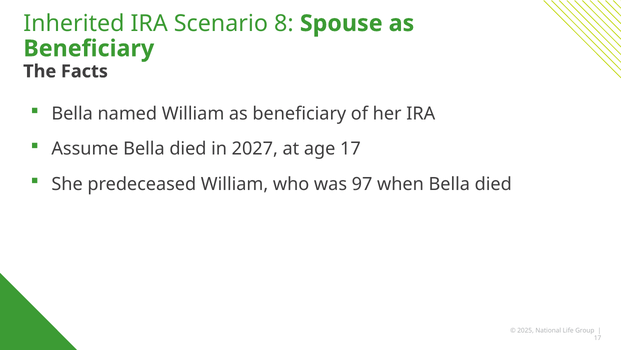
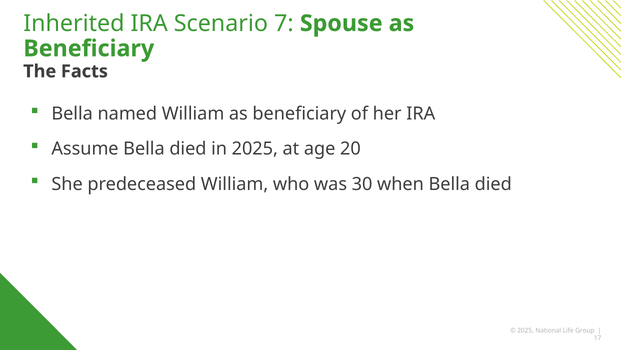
8: 8 -> 7
in 2027: 2027 -> 2025
age 17: 17 -> 20
97: 97 -> 30
